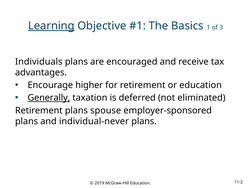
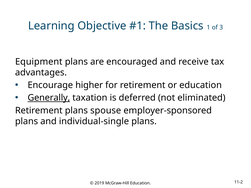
Learning underline: present -> none
Individuals: Individuals -> Equipment
individual-never: individual-never -> individual-single
